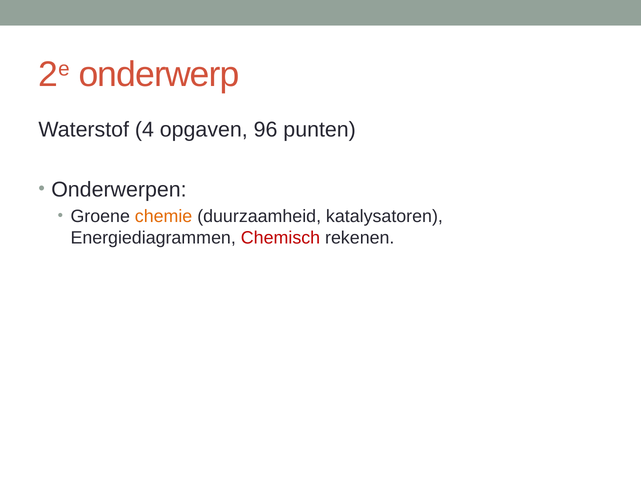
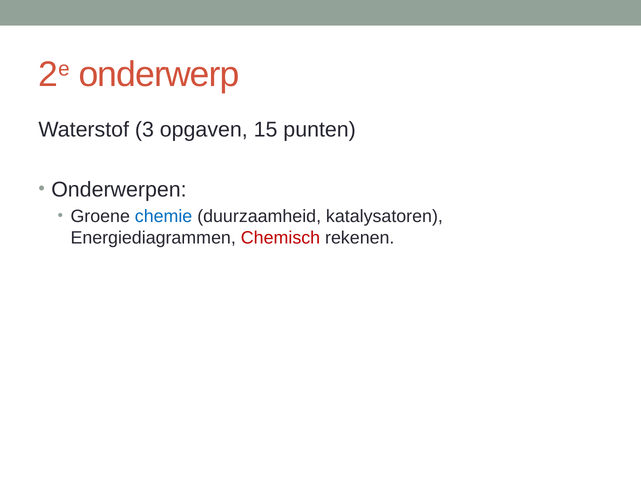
4: 4 -> 3
96: 96 -> 15
chemie colour: orange -> blue
